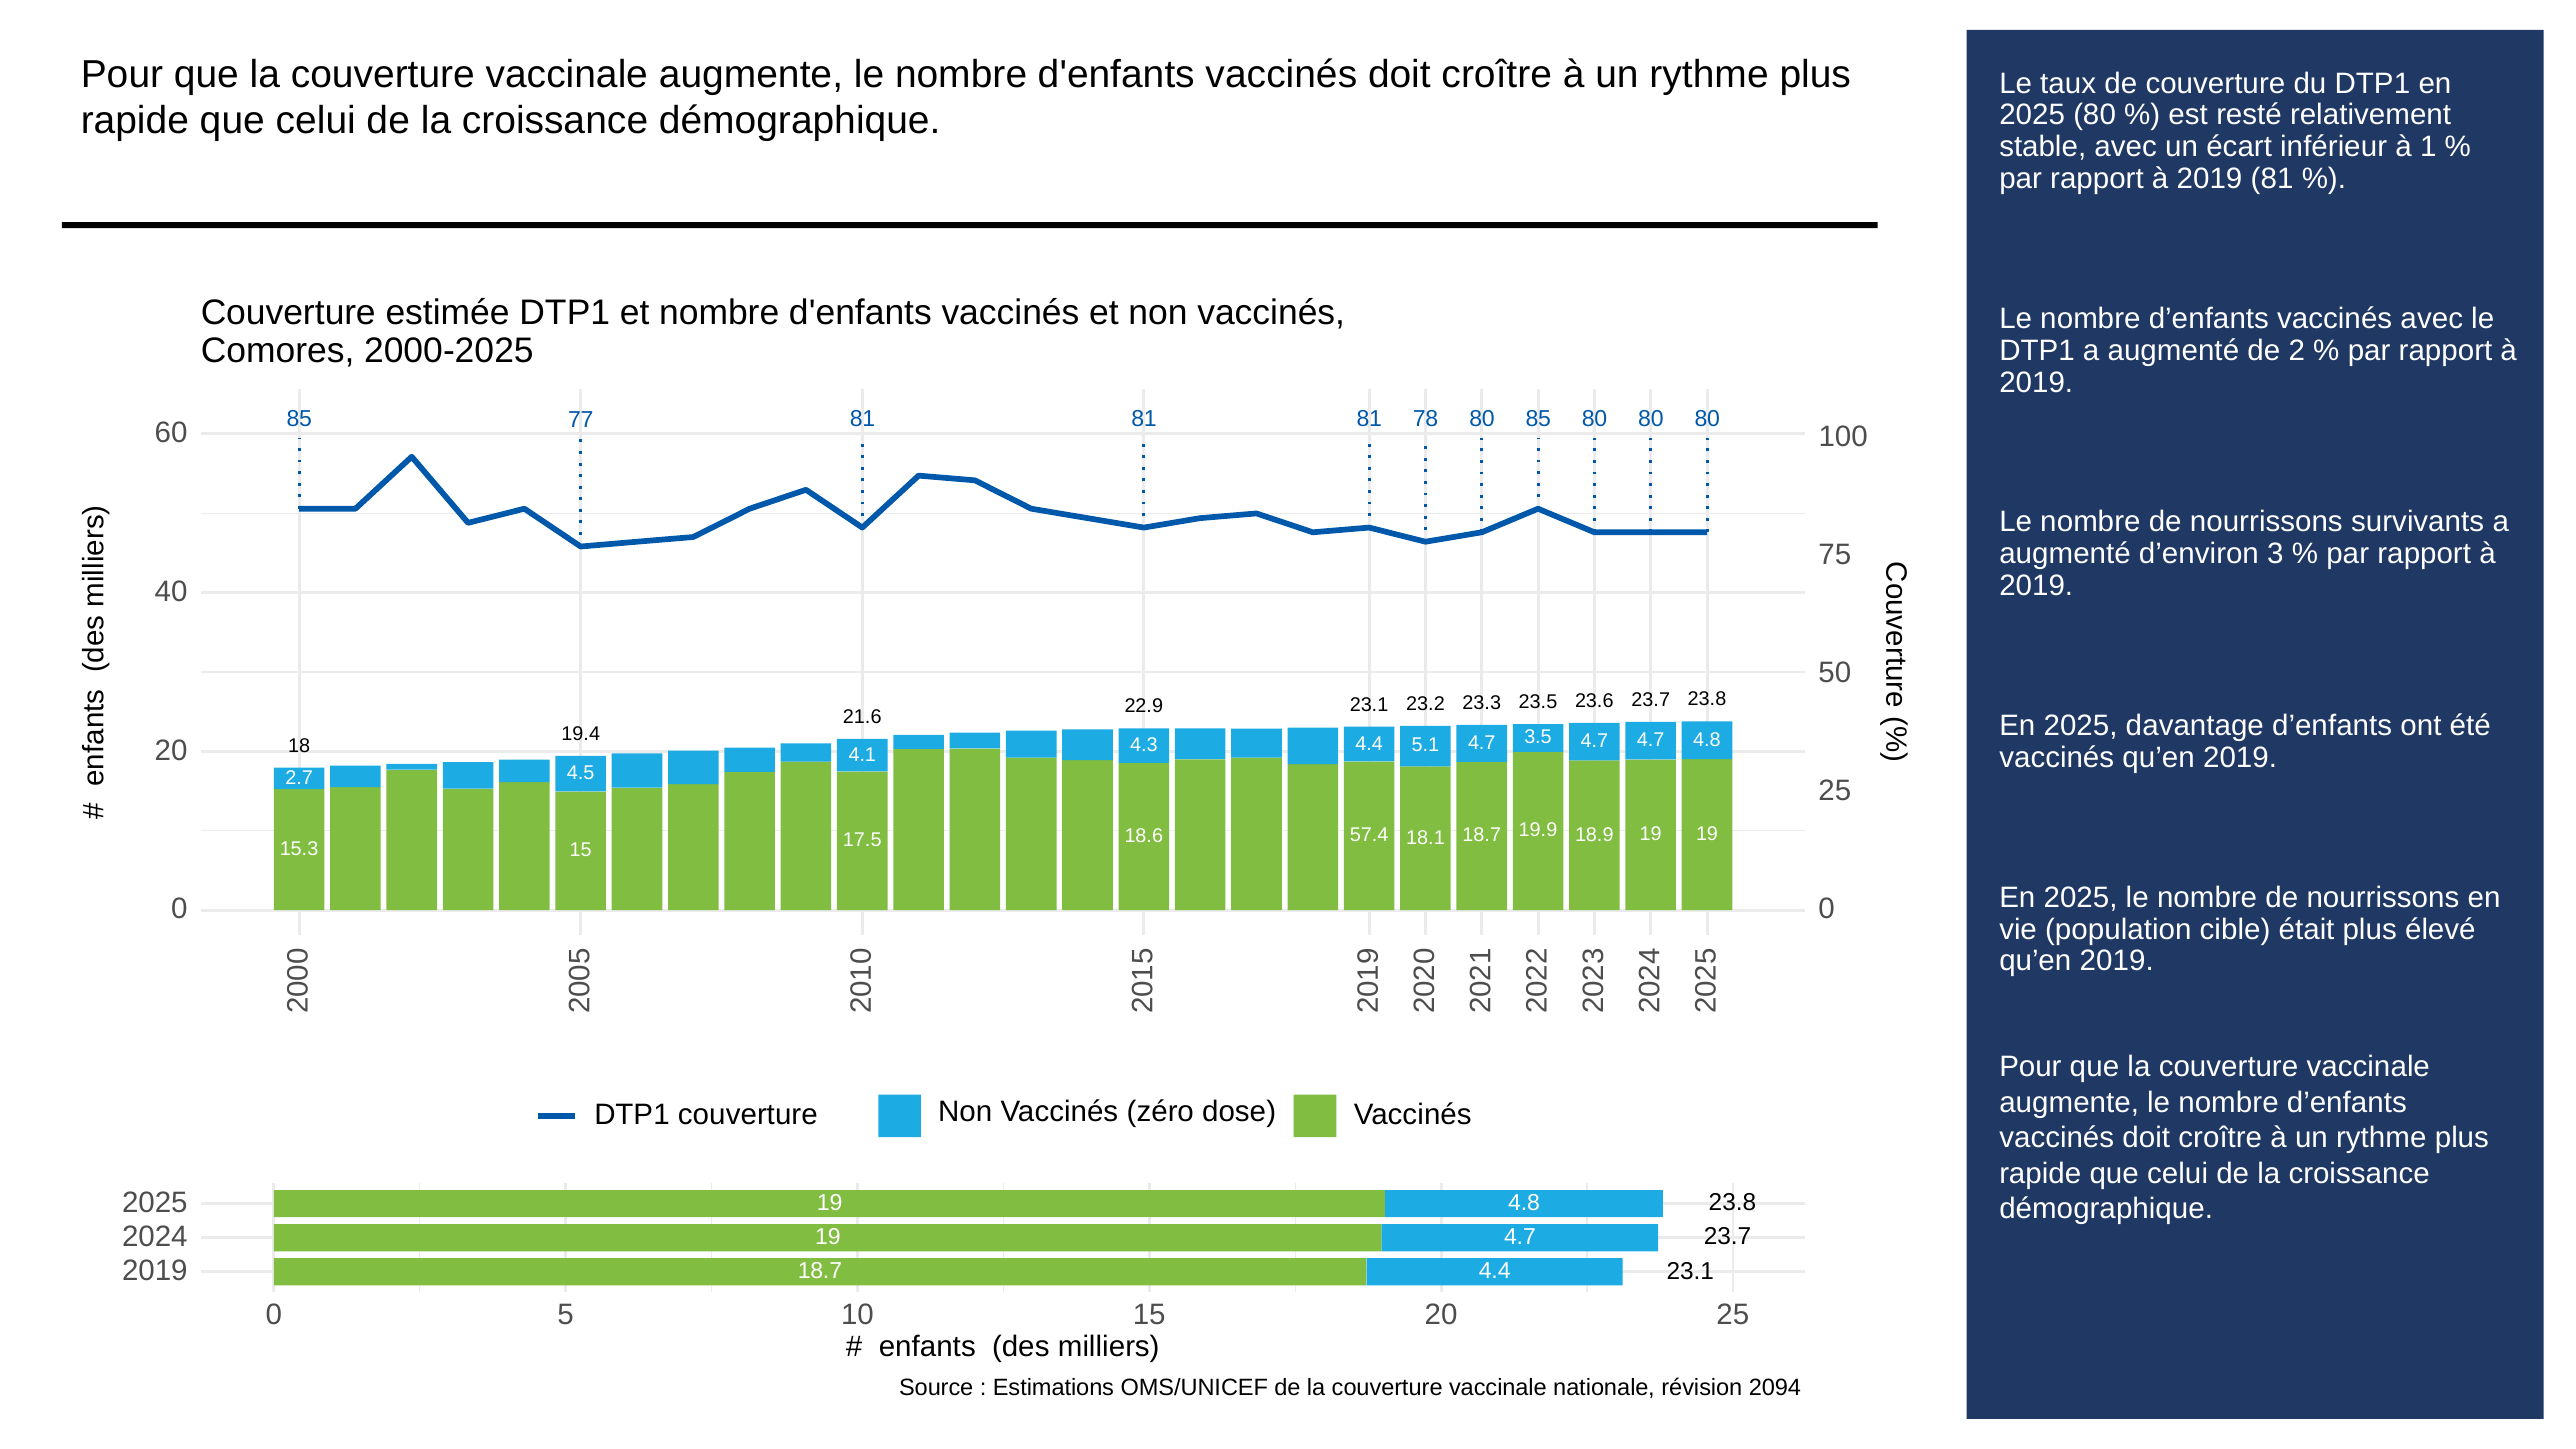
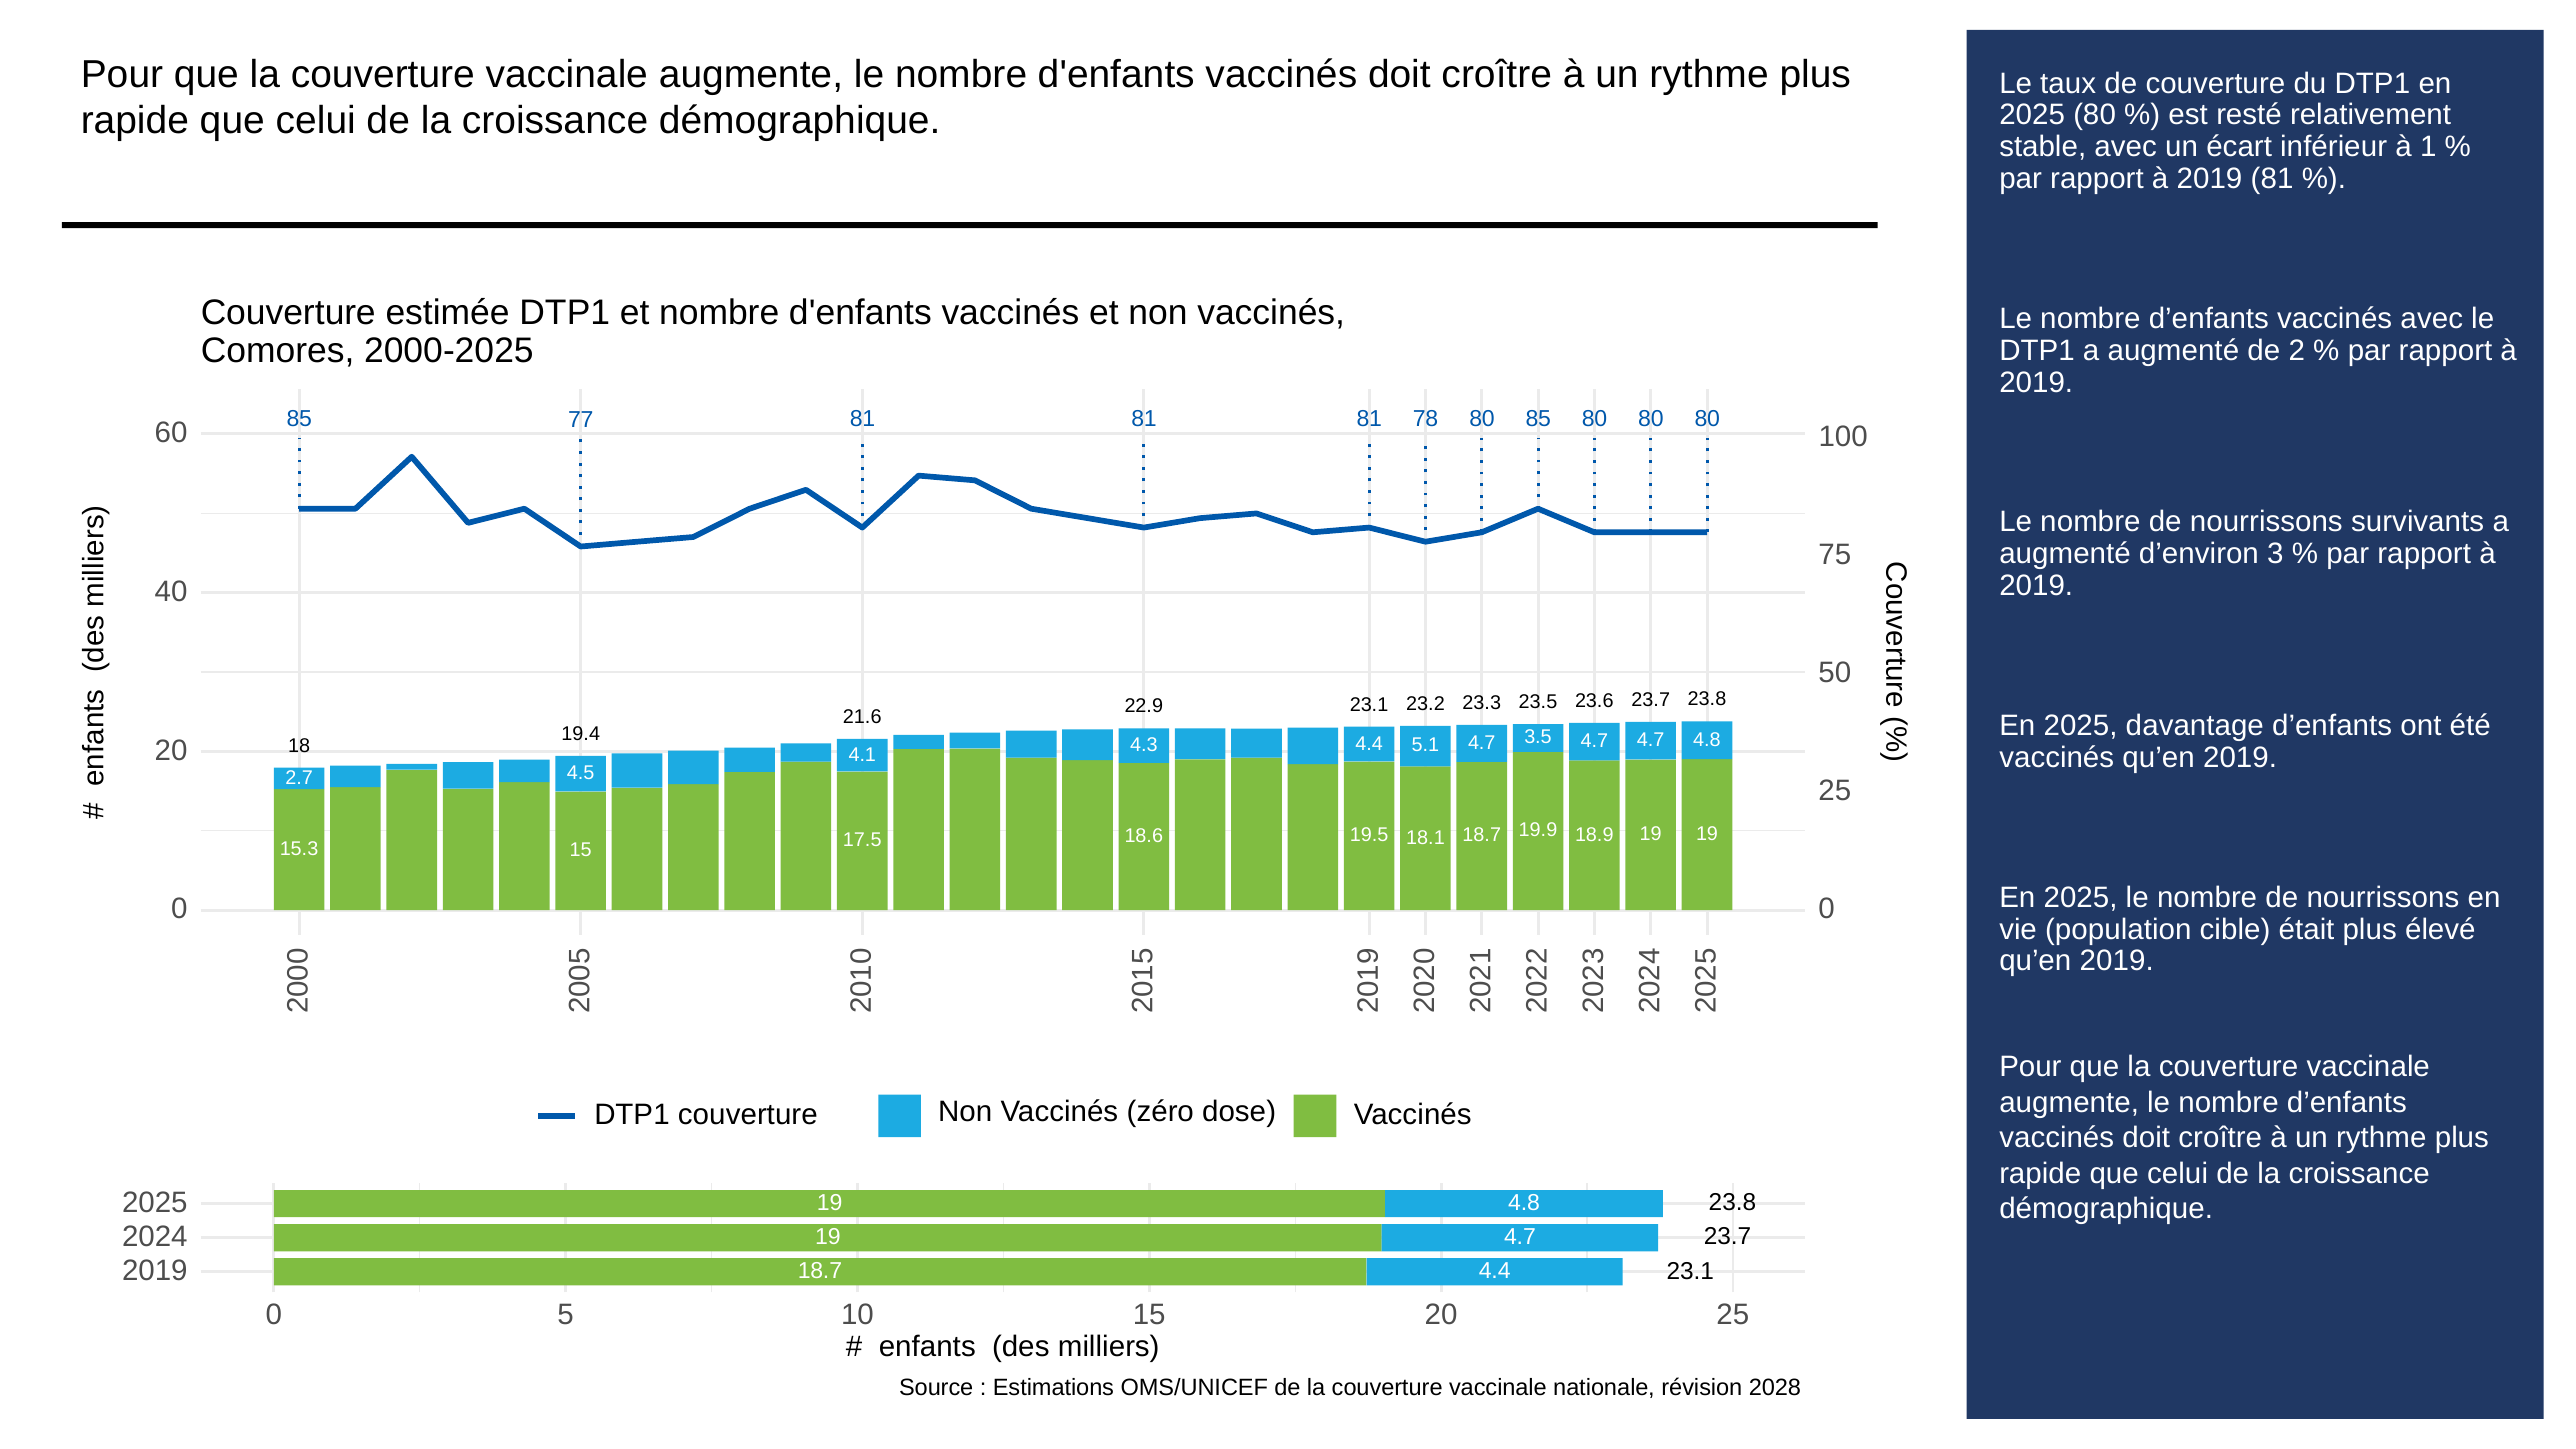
57.4: 57.4 -> 19.5
2094: 2094 -> 2028
